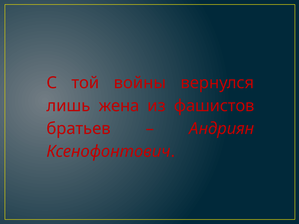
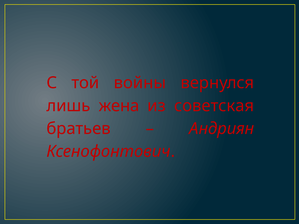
фашистов: фашистов -> советская
